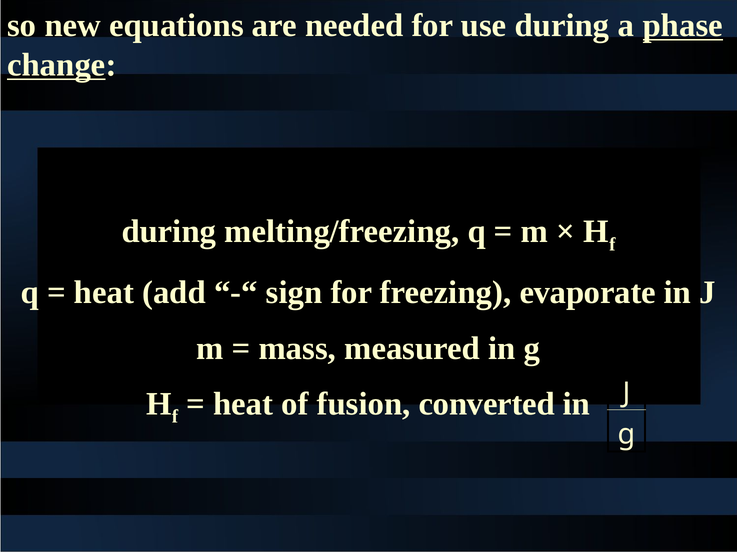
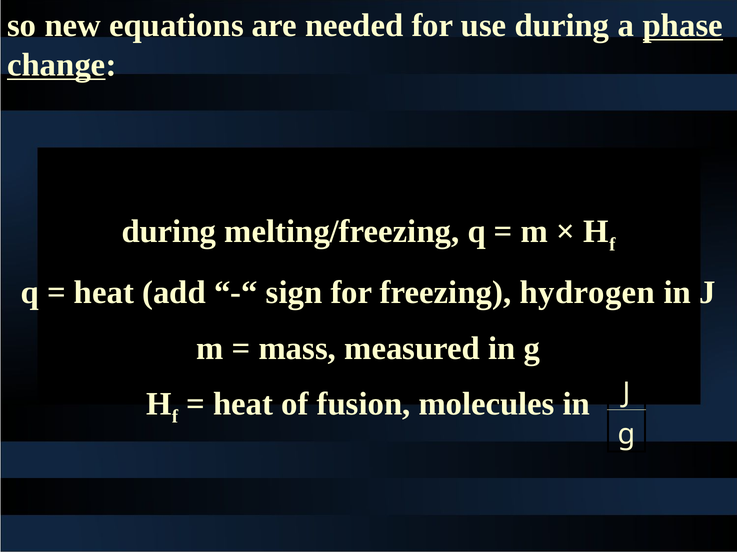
evaporate: evaporate -> hydrogen
converted: converted -> molecules
